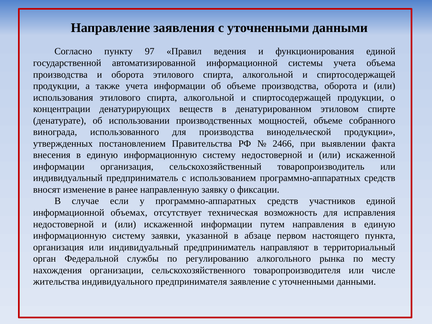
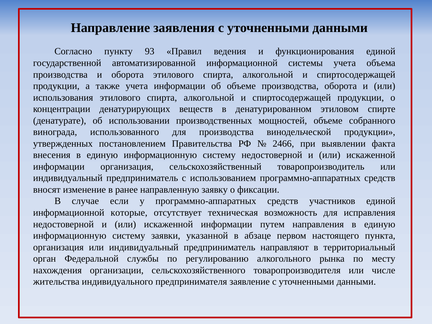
97: 97 -> 93
объемах: объемах -> которые
